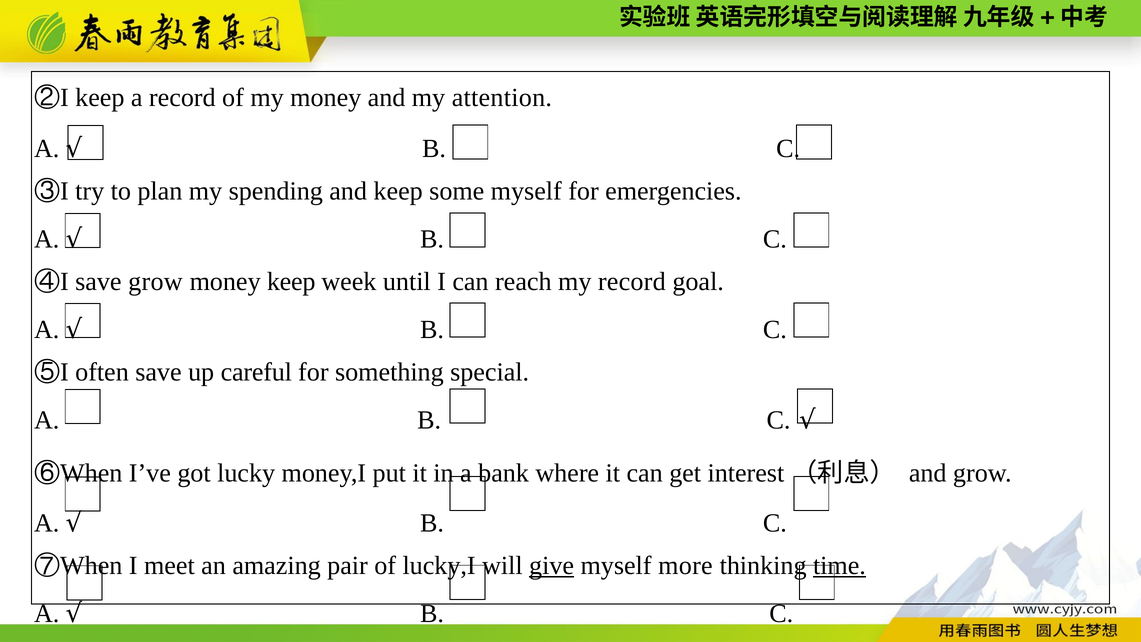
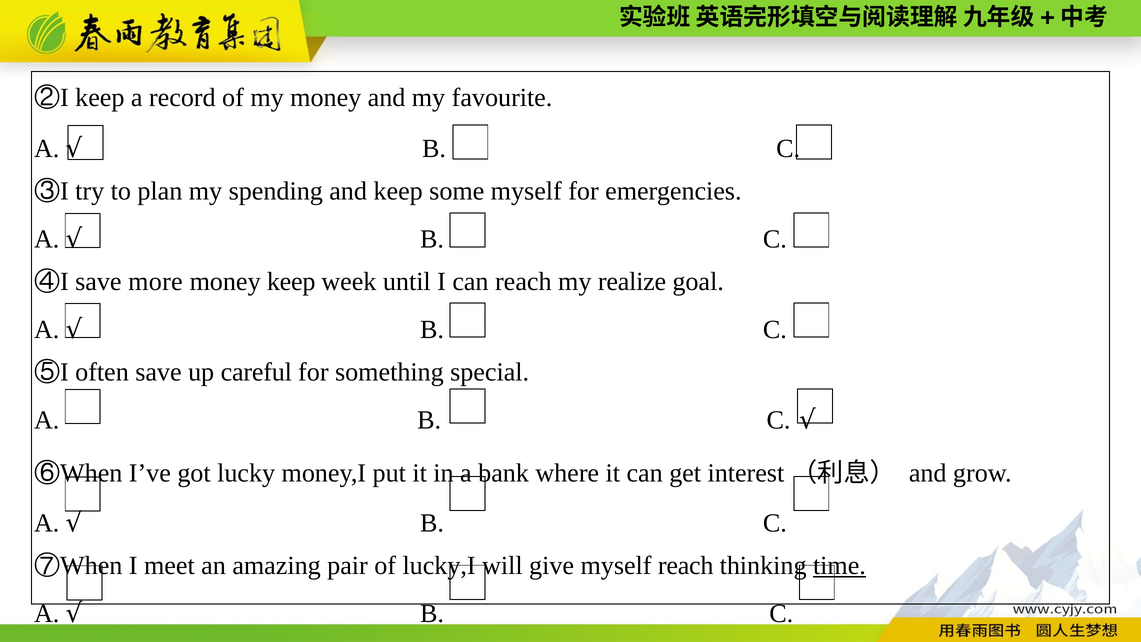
attention: attention -> favourite
save grow: grow -> more
my record: record -> realize
give underline: present -> none
myself more: more -> reach
